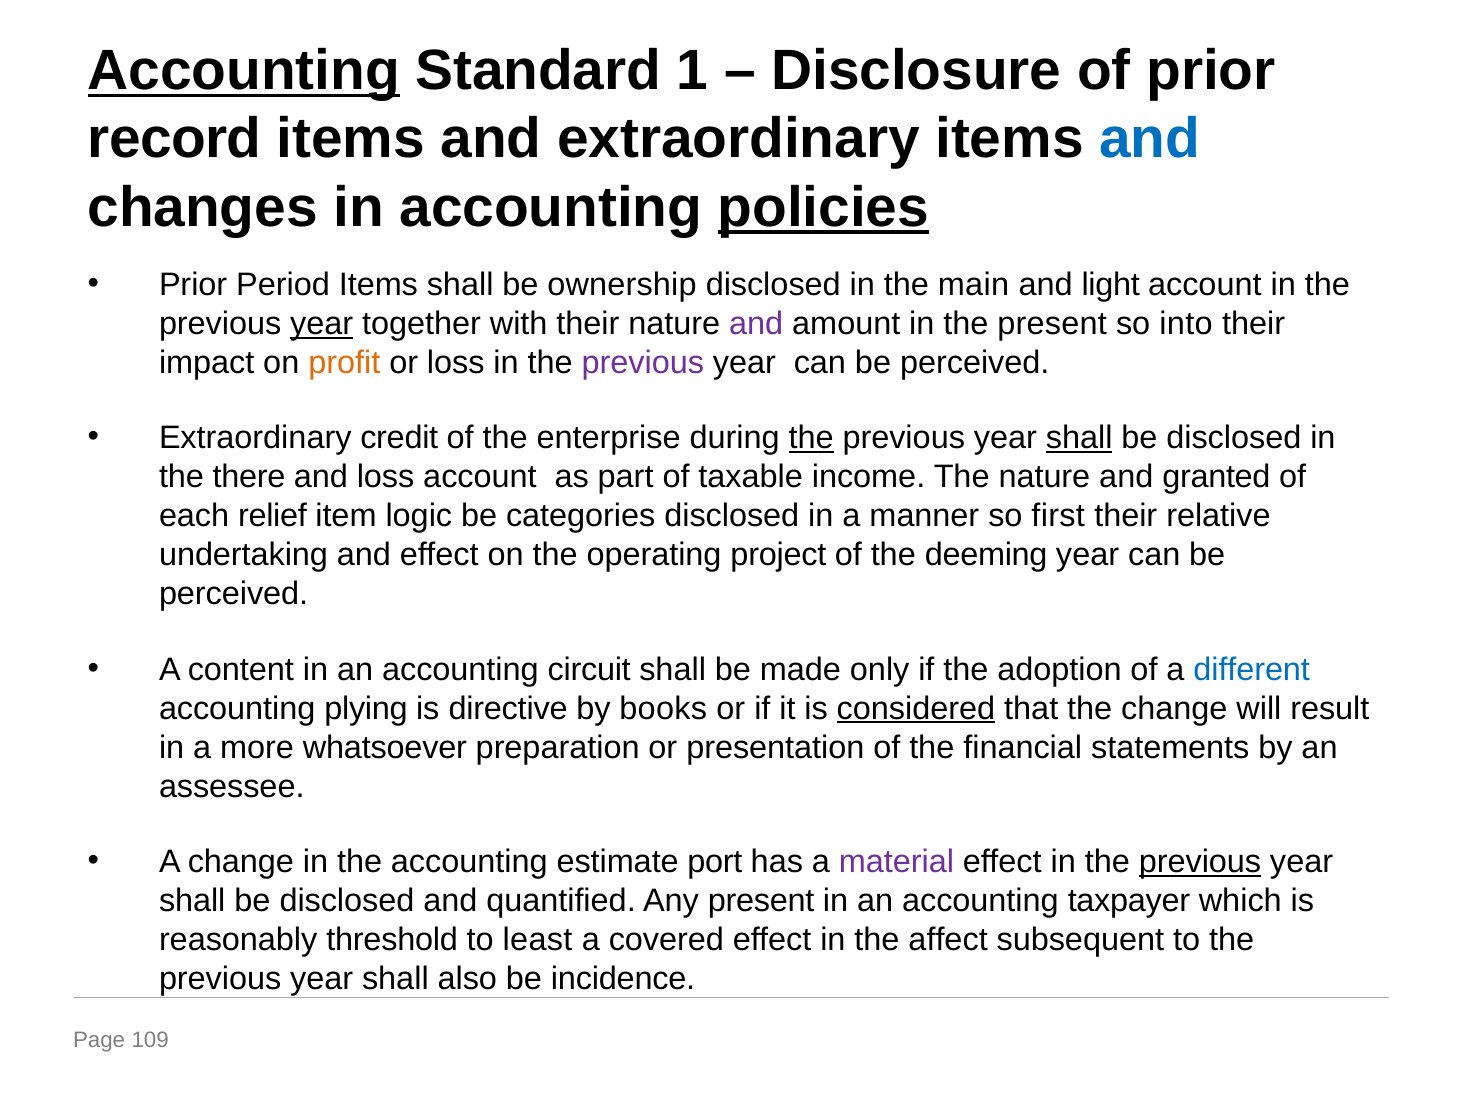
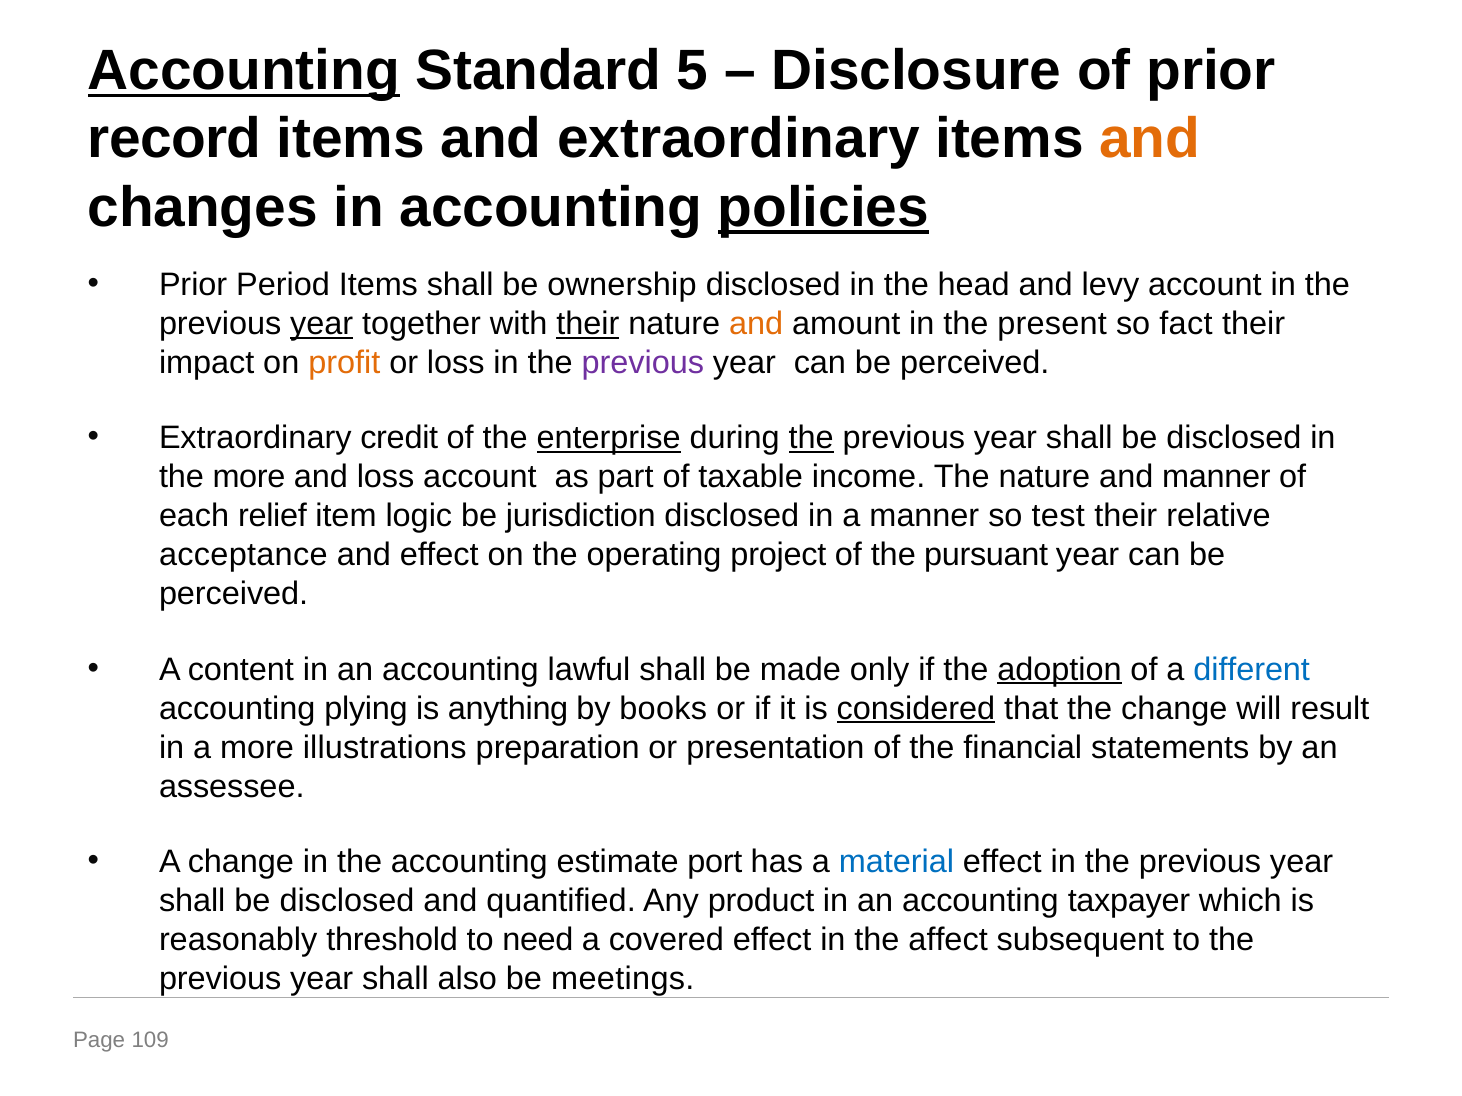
1: 1 -> 5
and at (1150, 139) colour: blue -> orange
main: main -> head
light: light -> levy
their at (588, 324) underline: none -> present
and at (756, 324) colour: purple -> orange
into: into -> fact
enterprise underline: none -> present
shall at (1079, 438) underline: present -> none
the there: there -> more
and granted: granted -> manner
categories: categories -> jurisdiction
first: first -> test
undertaking: undertaking -> acceptance
deeming: deeming -> pursuant
circuit: circuit -> lawful
adoption underline: none -> present
directive: directive -> anything
whatsoever: whatsoever -> illustrations
material colour: purple -> blue
previous at (1200, 862) underline: present -> none
Any present: present -> product
least: least -> need
incidence: incidence -> meetings
